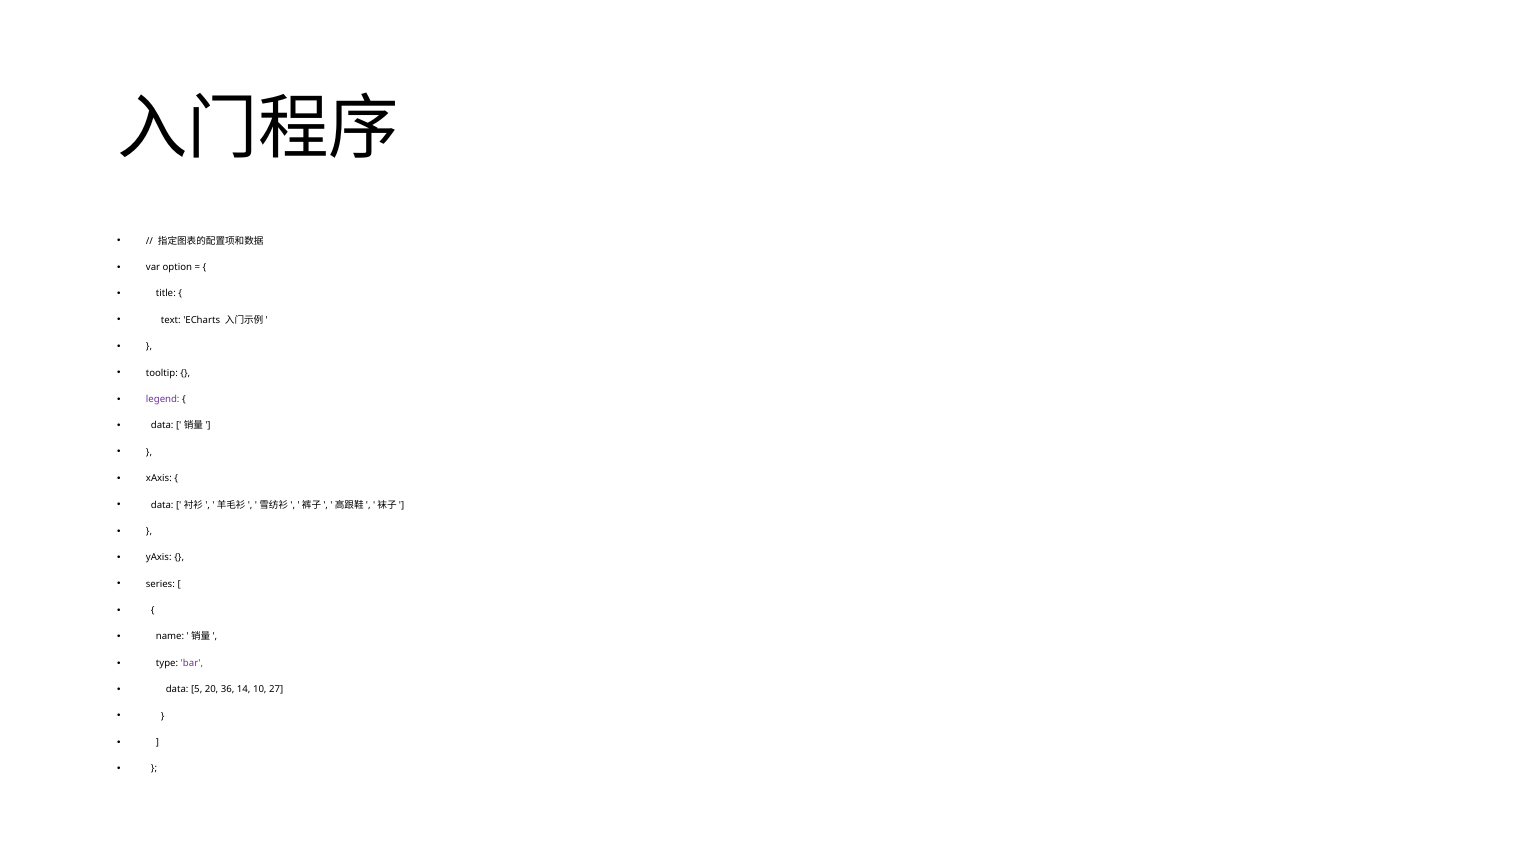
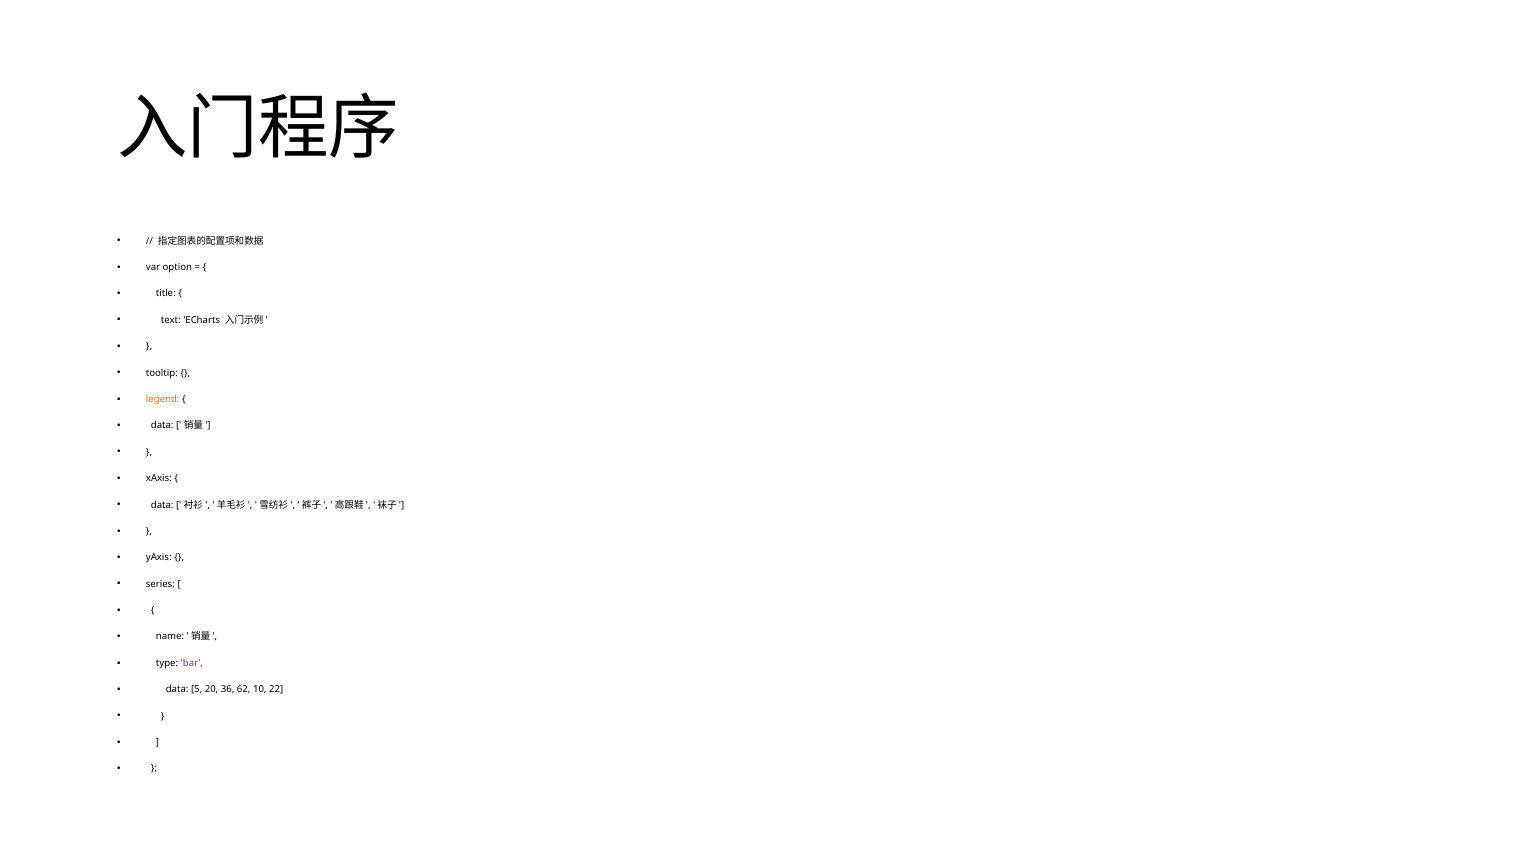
legend colour: purple -> orange
14: 14 -> 62
27: 27 -> 22
